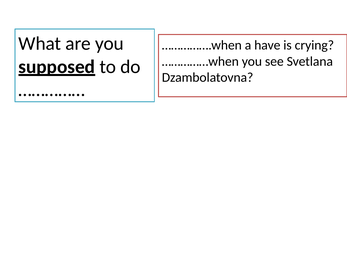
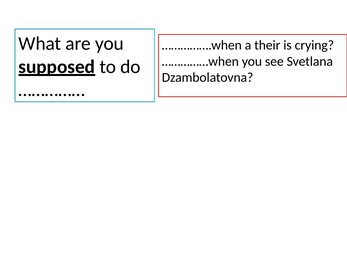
have: have -> their
